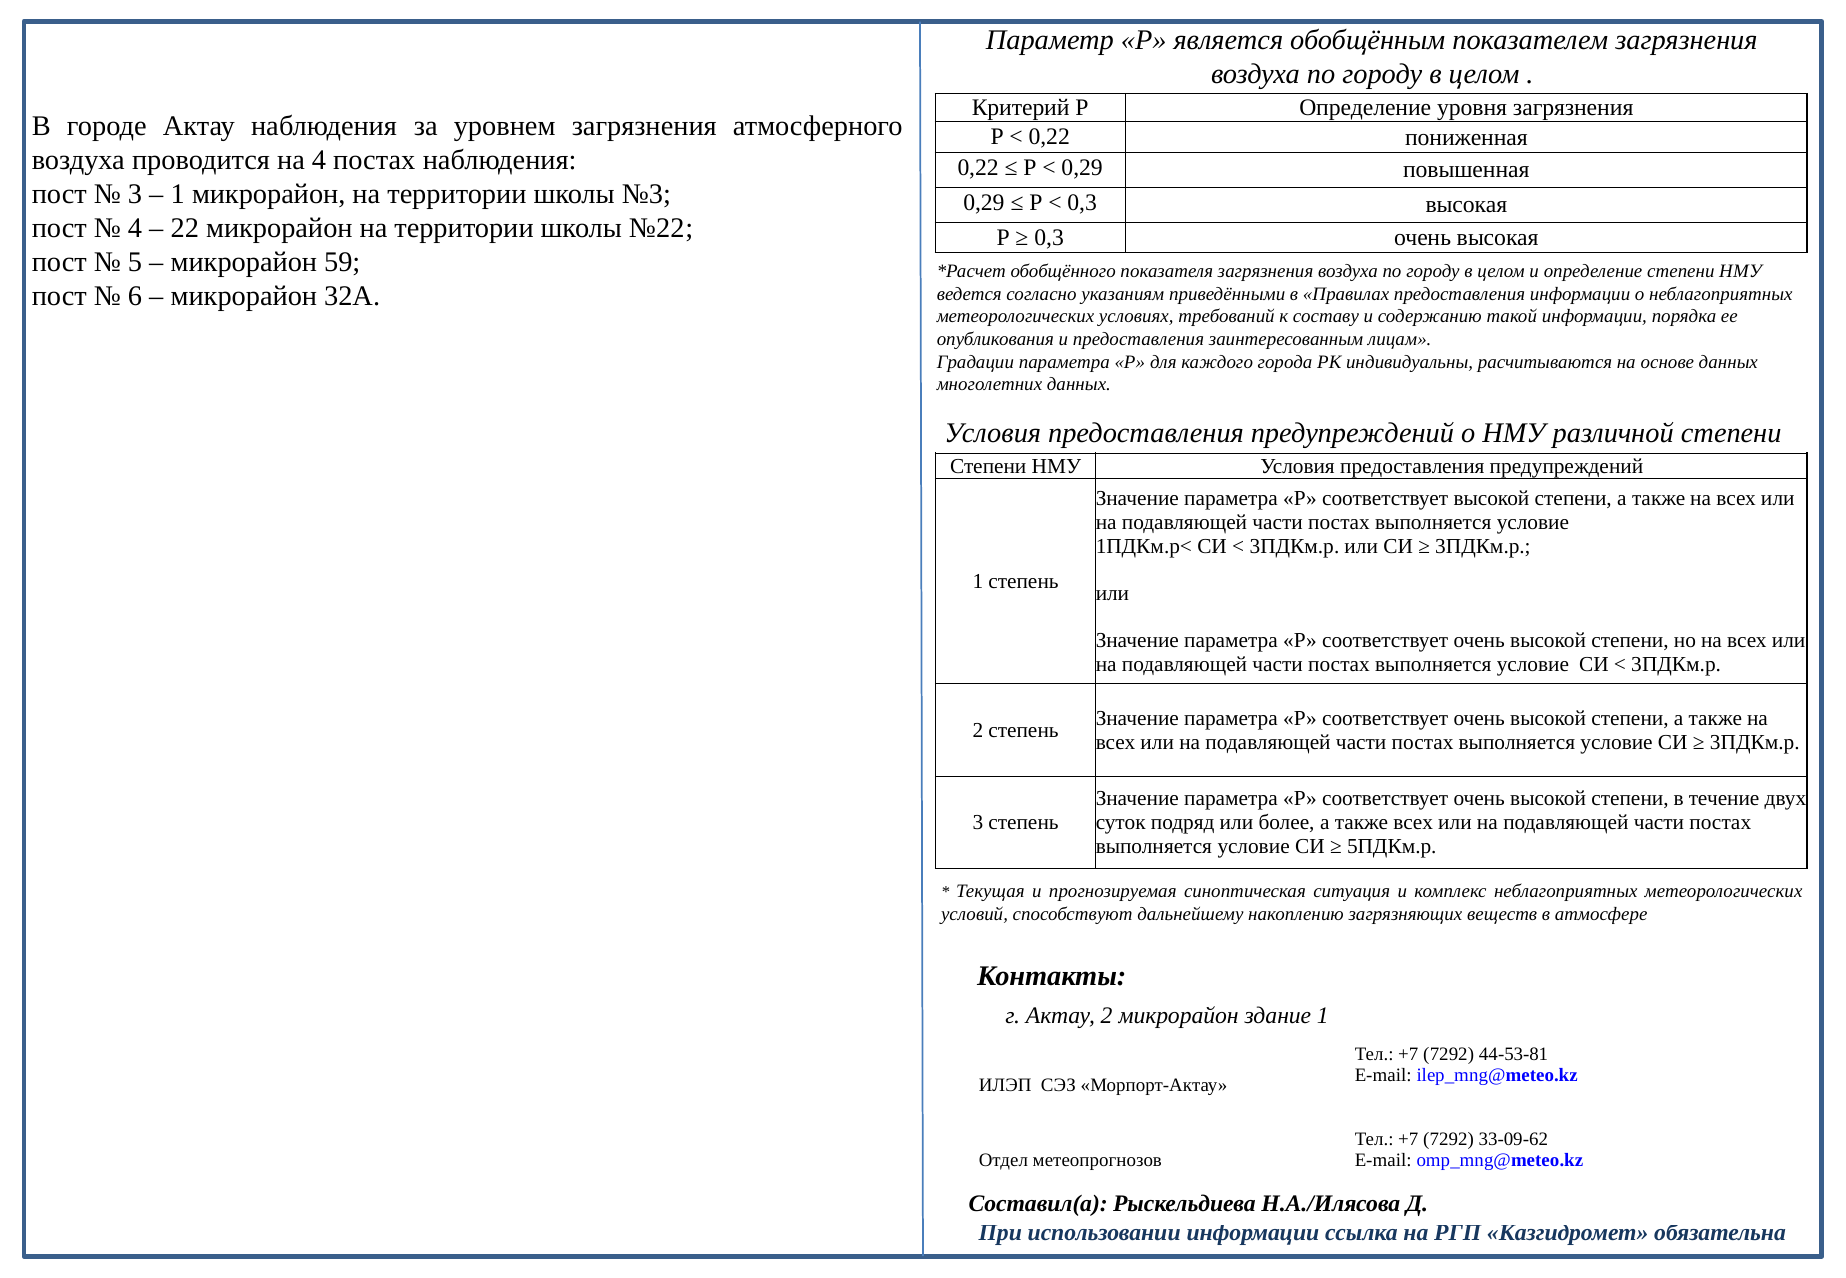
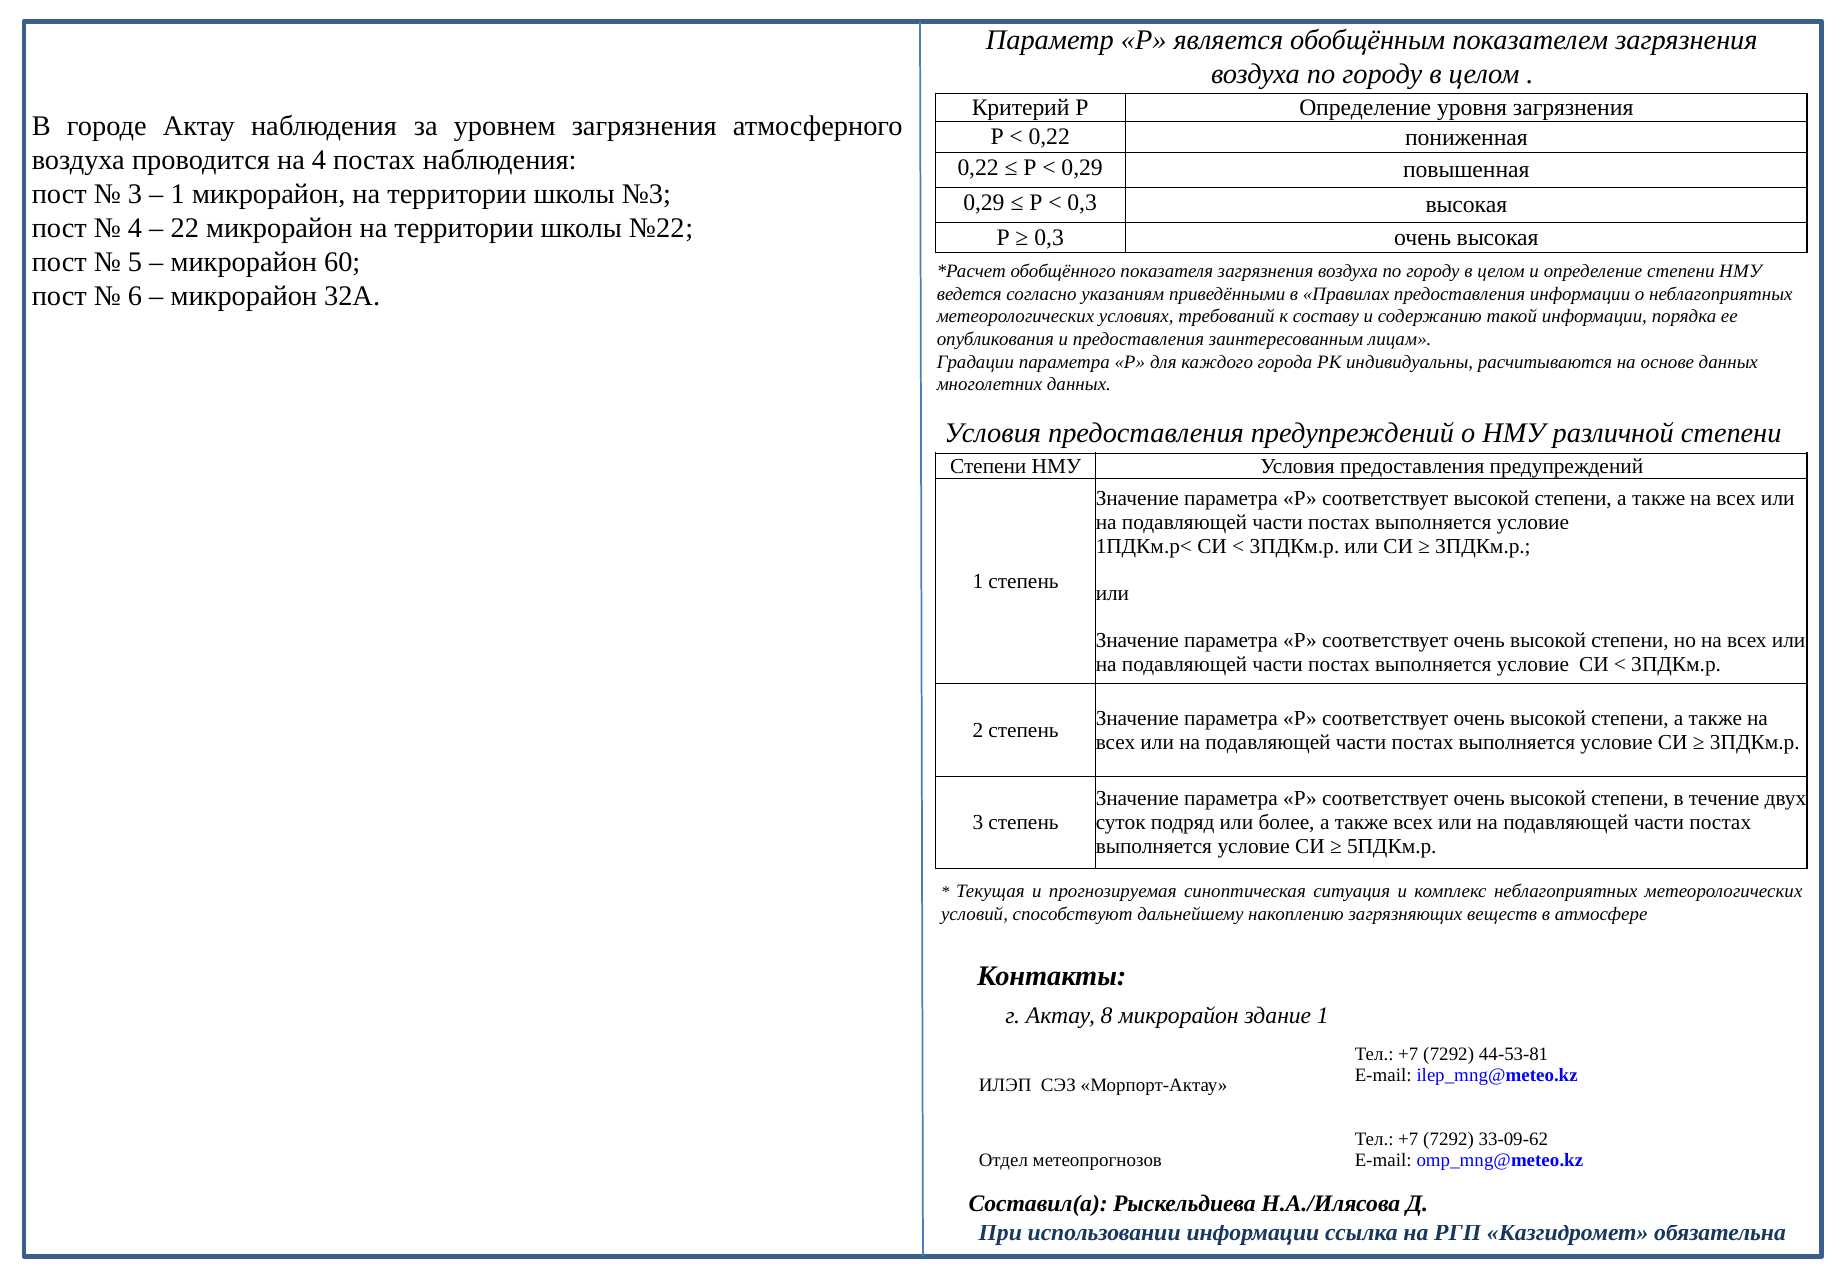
59: 59 -> 60
Актау 2: 2 -> 8
